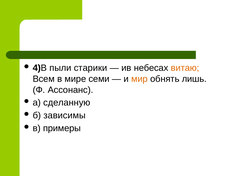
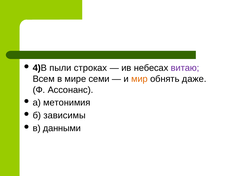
старики: старики -> строках
витаю colour: orange -> purple
лишь: лишь -> даже
сделанную: сделанную -> метонимия
примеры: примеры -> данными
